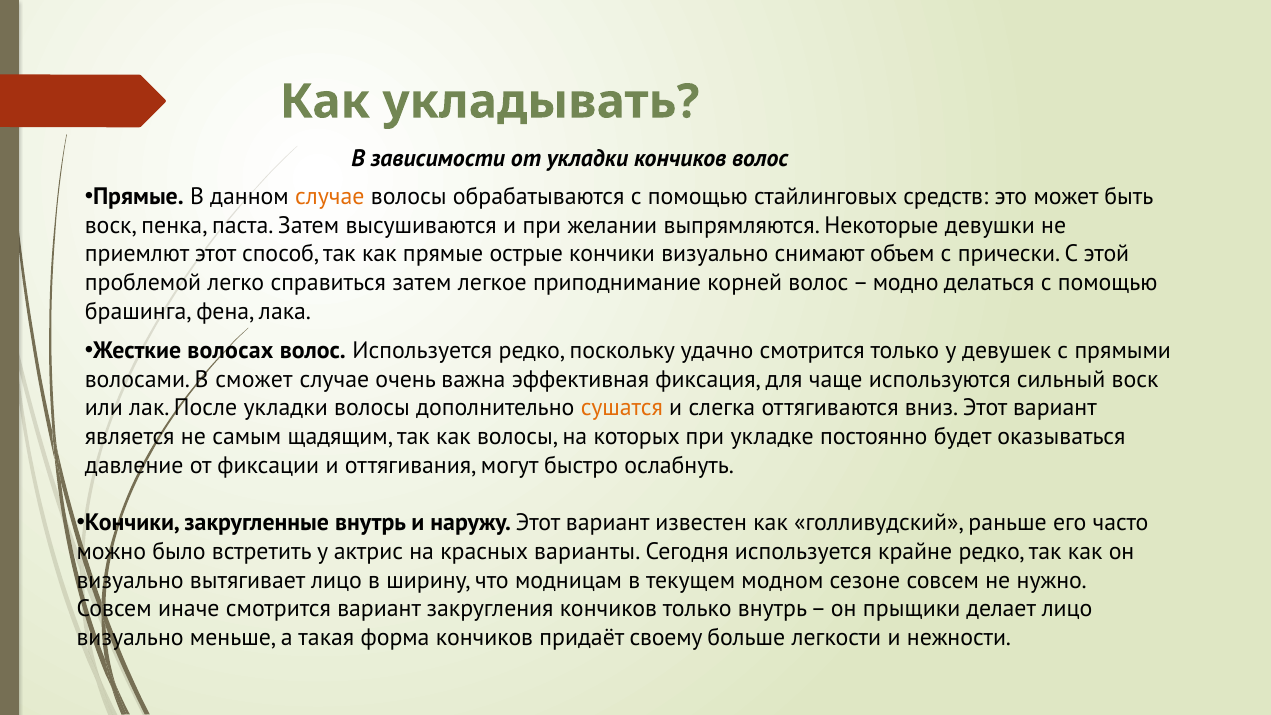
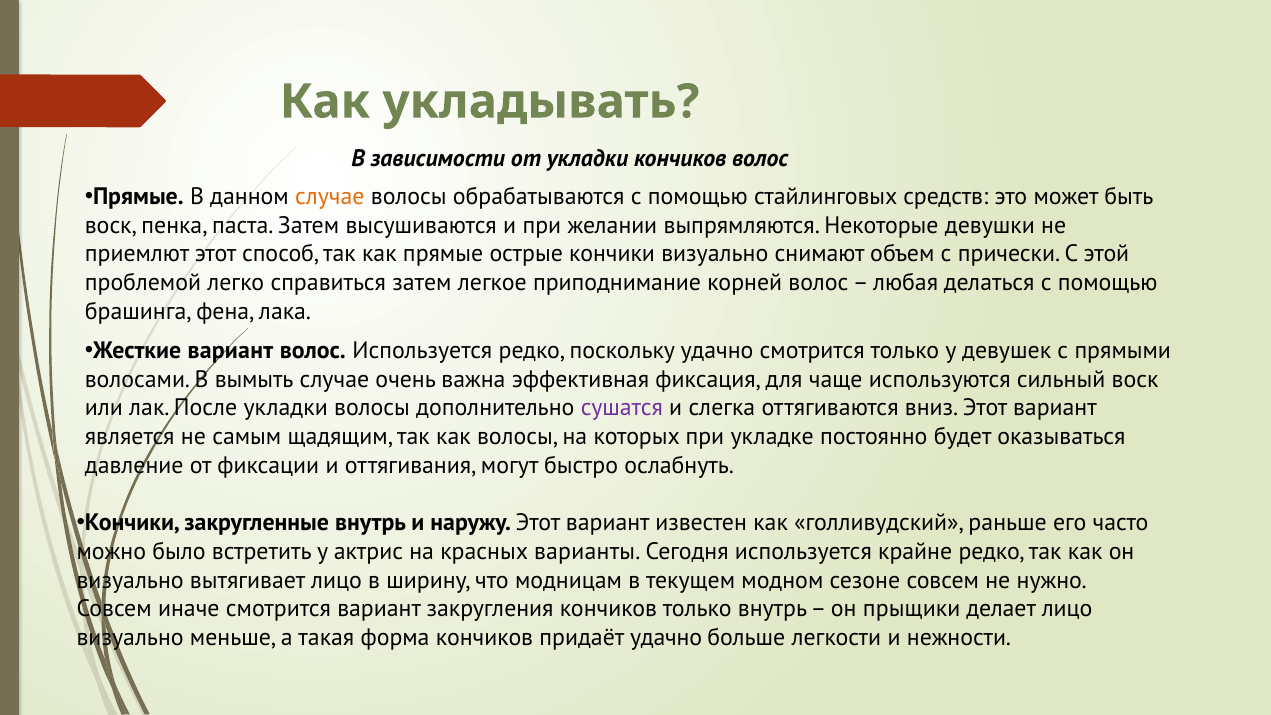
модно: модно -> любая
Жесткие волосах: волосах -> вариант
сможет: сможет -> вымыть
сушатся colour: orange -> purple
придаёт своему: своему -> удачно
